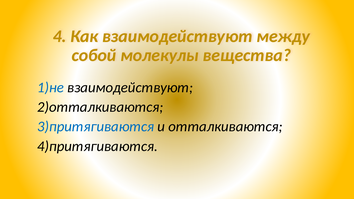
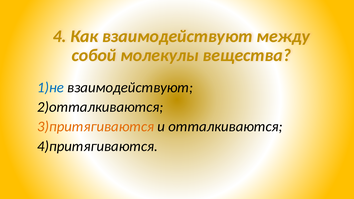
3)притягиваются colour: blue -> orange
